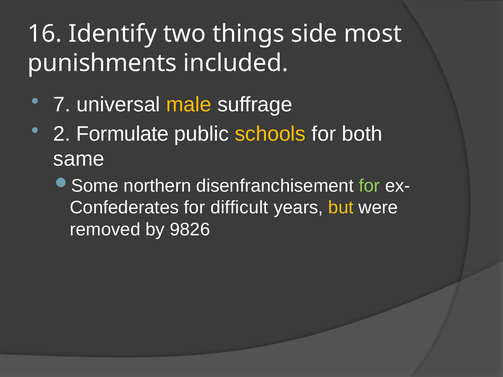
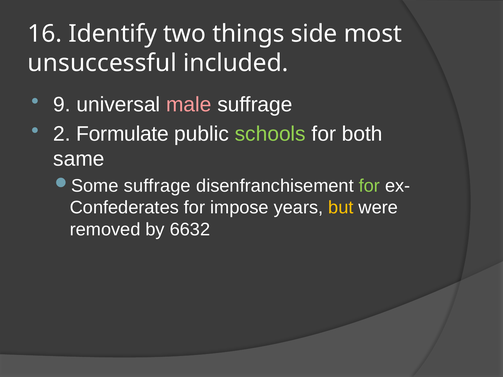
punishments: punishments -> unsuccessful
7: 7 -> 9
male colour: yellow -> pink
schools colour: yellow -> light green
northern at (157, 186): northern -> suffrage
difficult: difficult -> impose
9826: 9826 -> 6632
